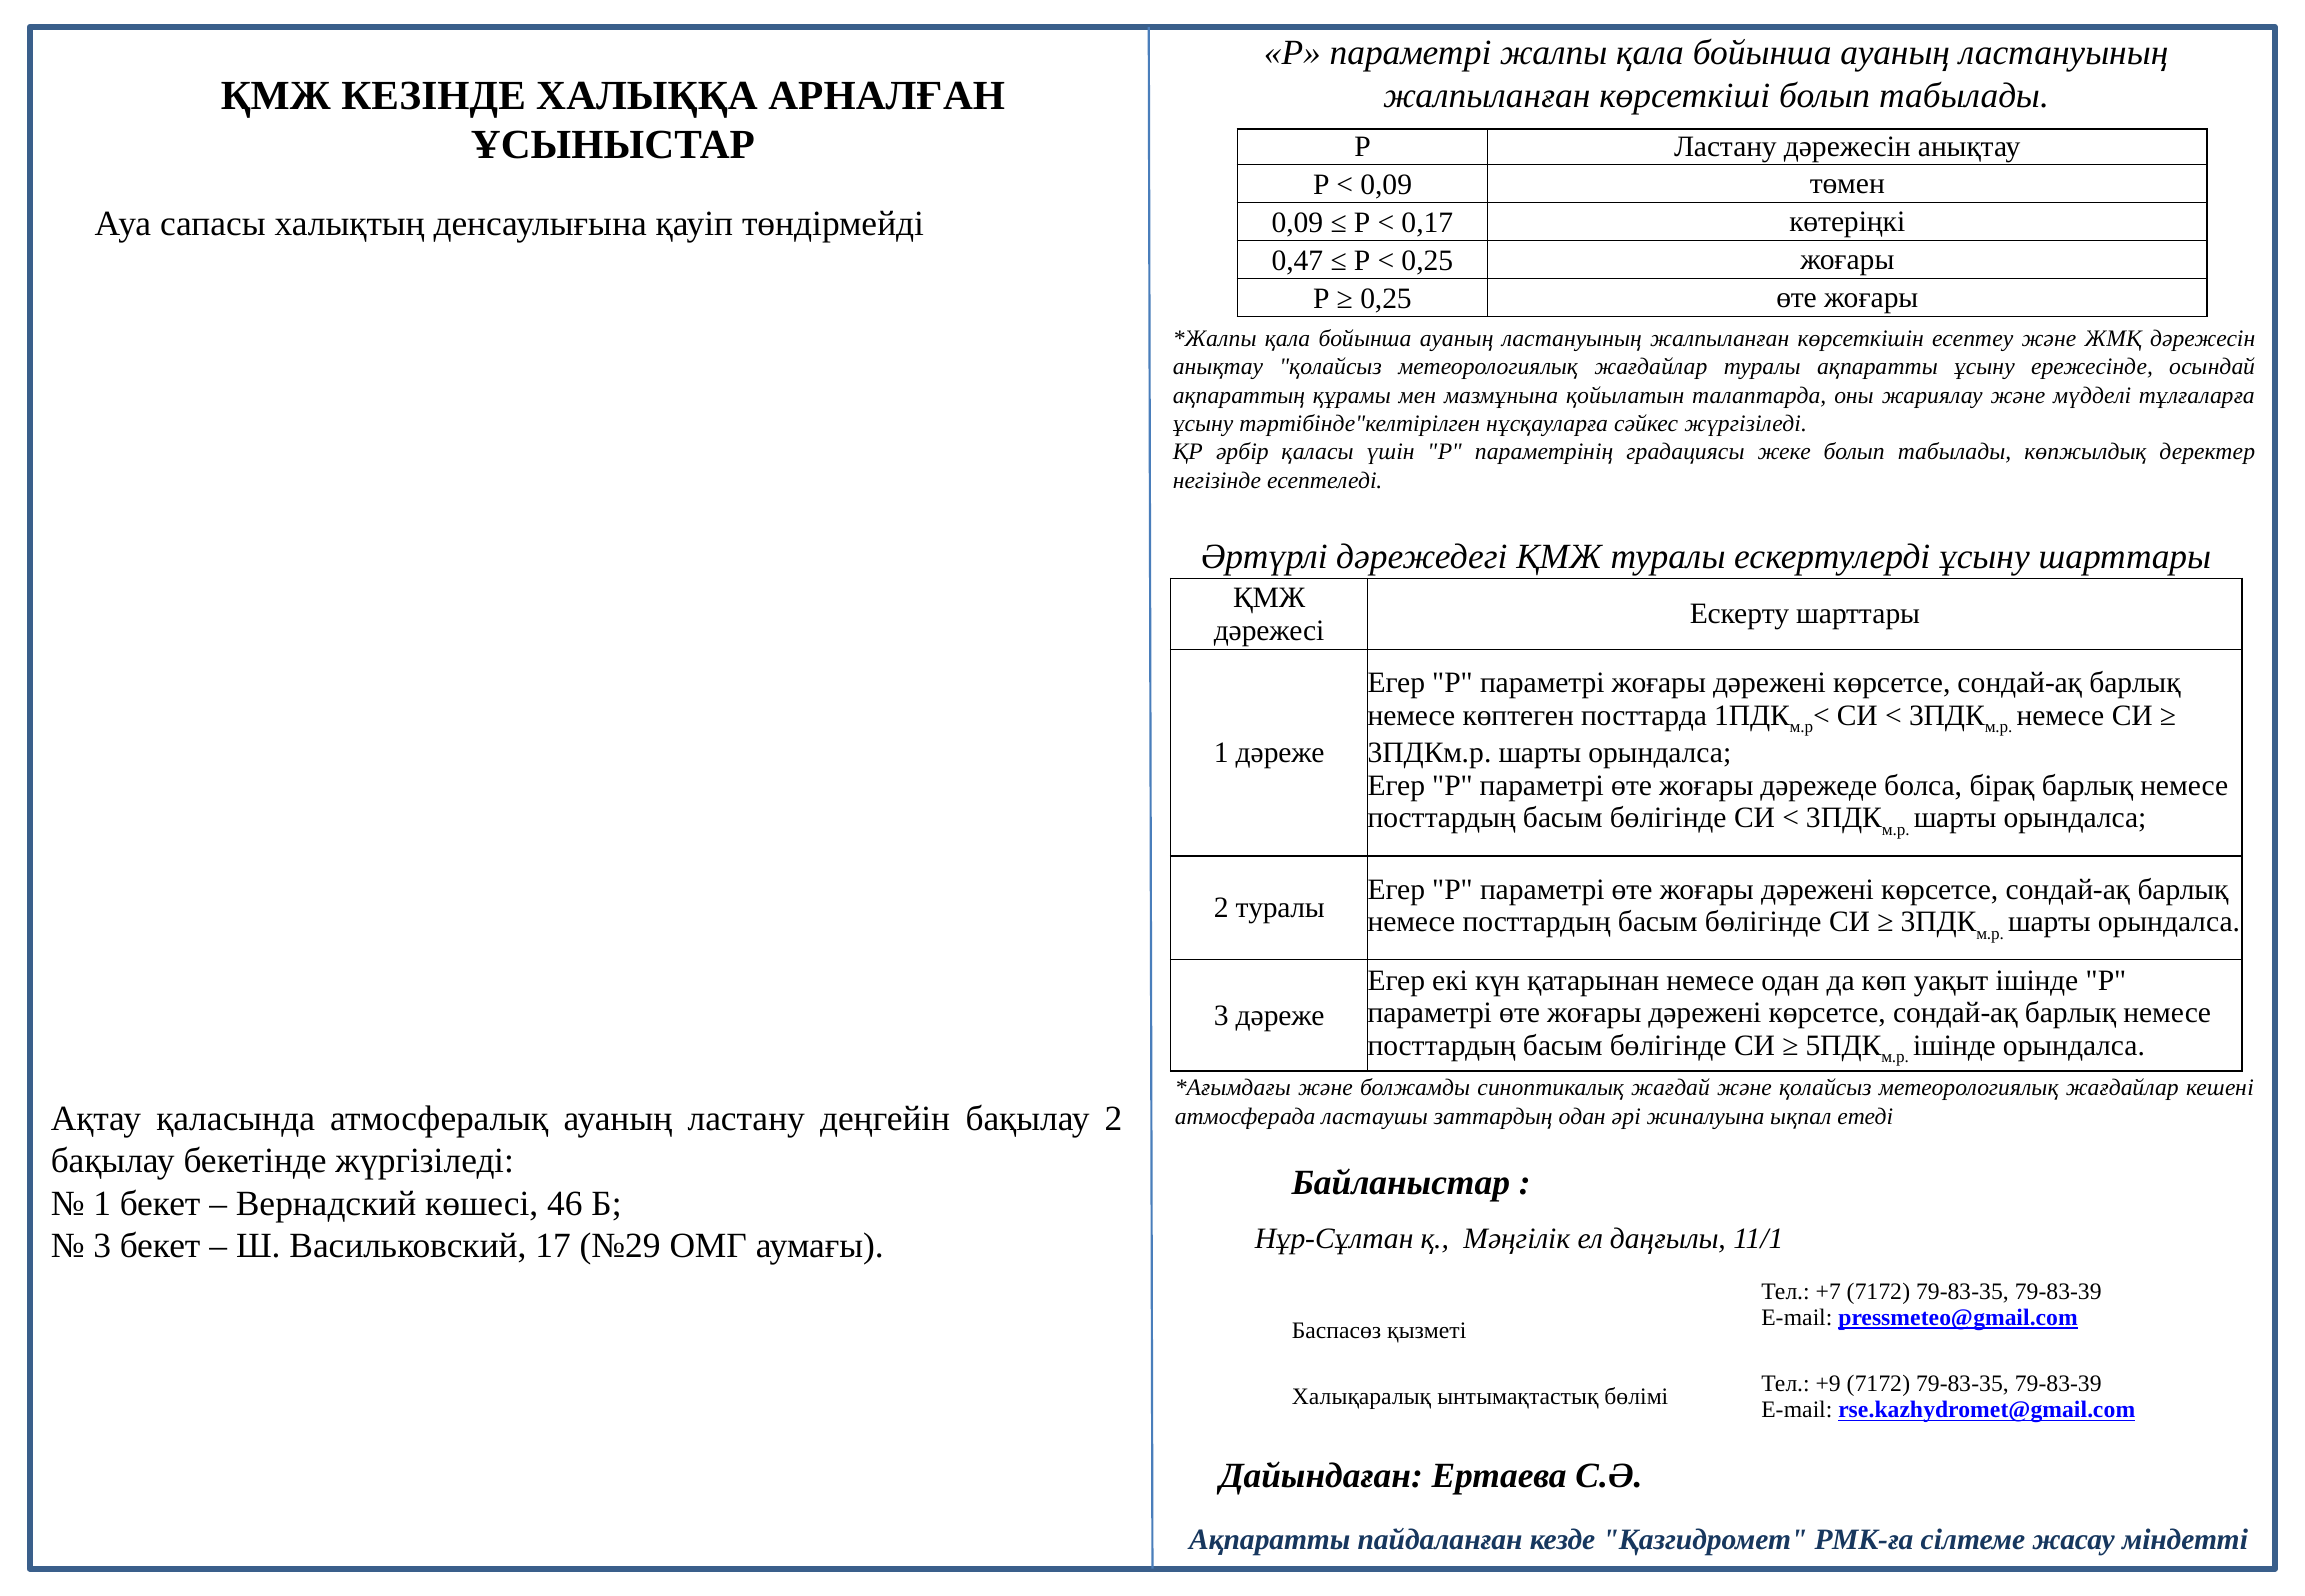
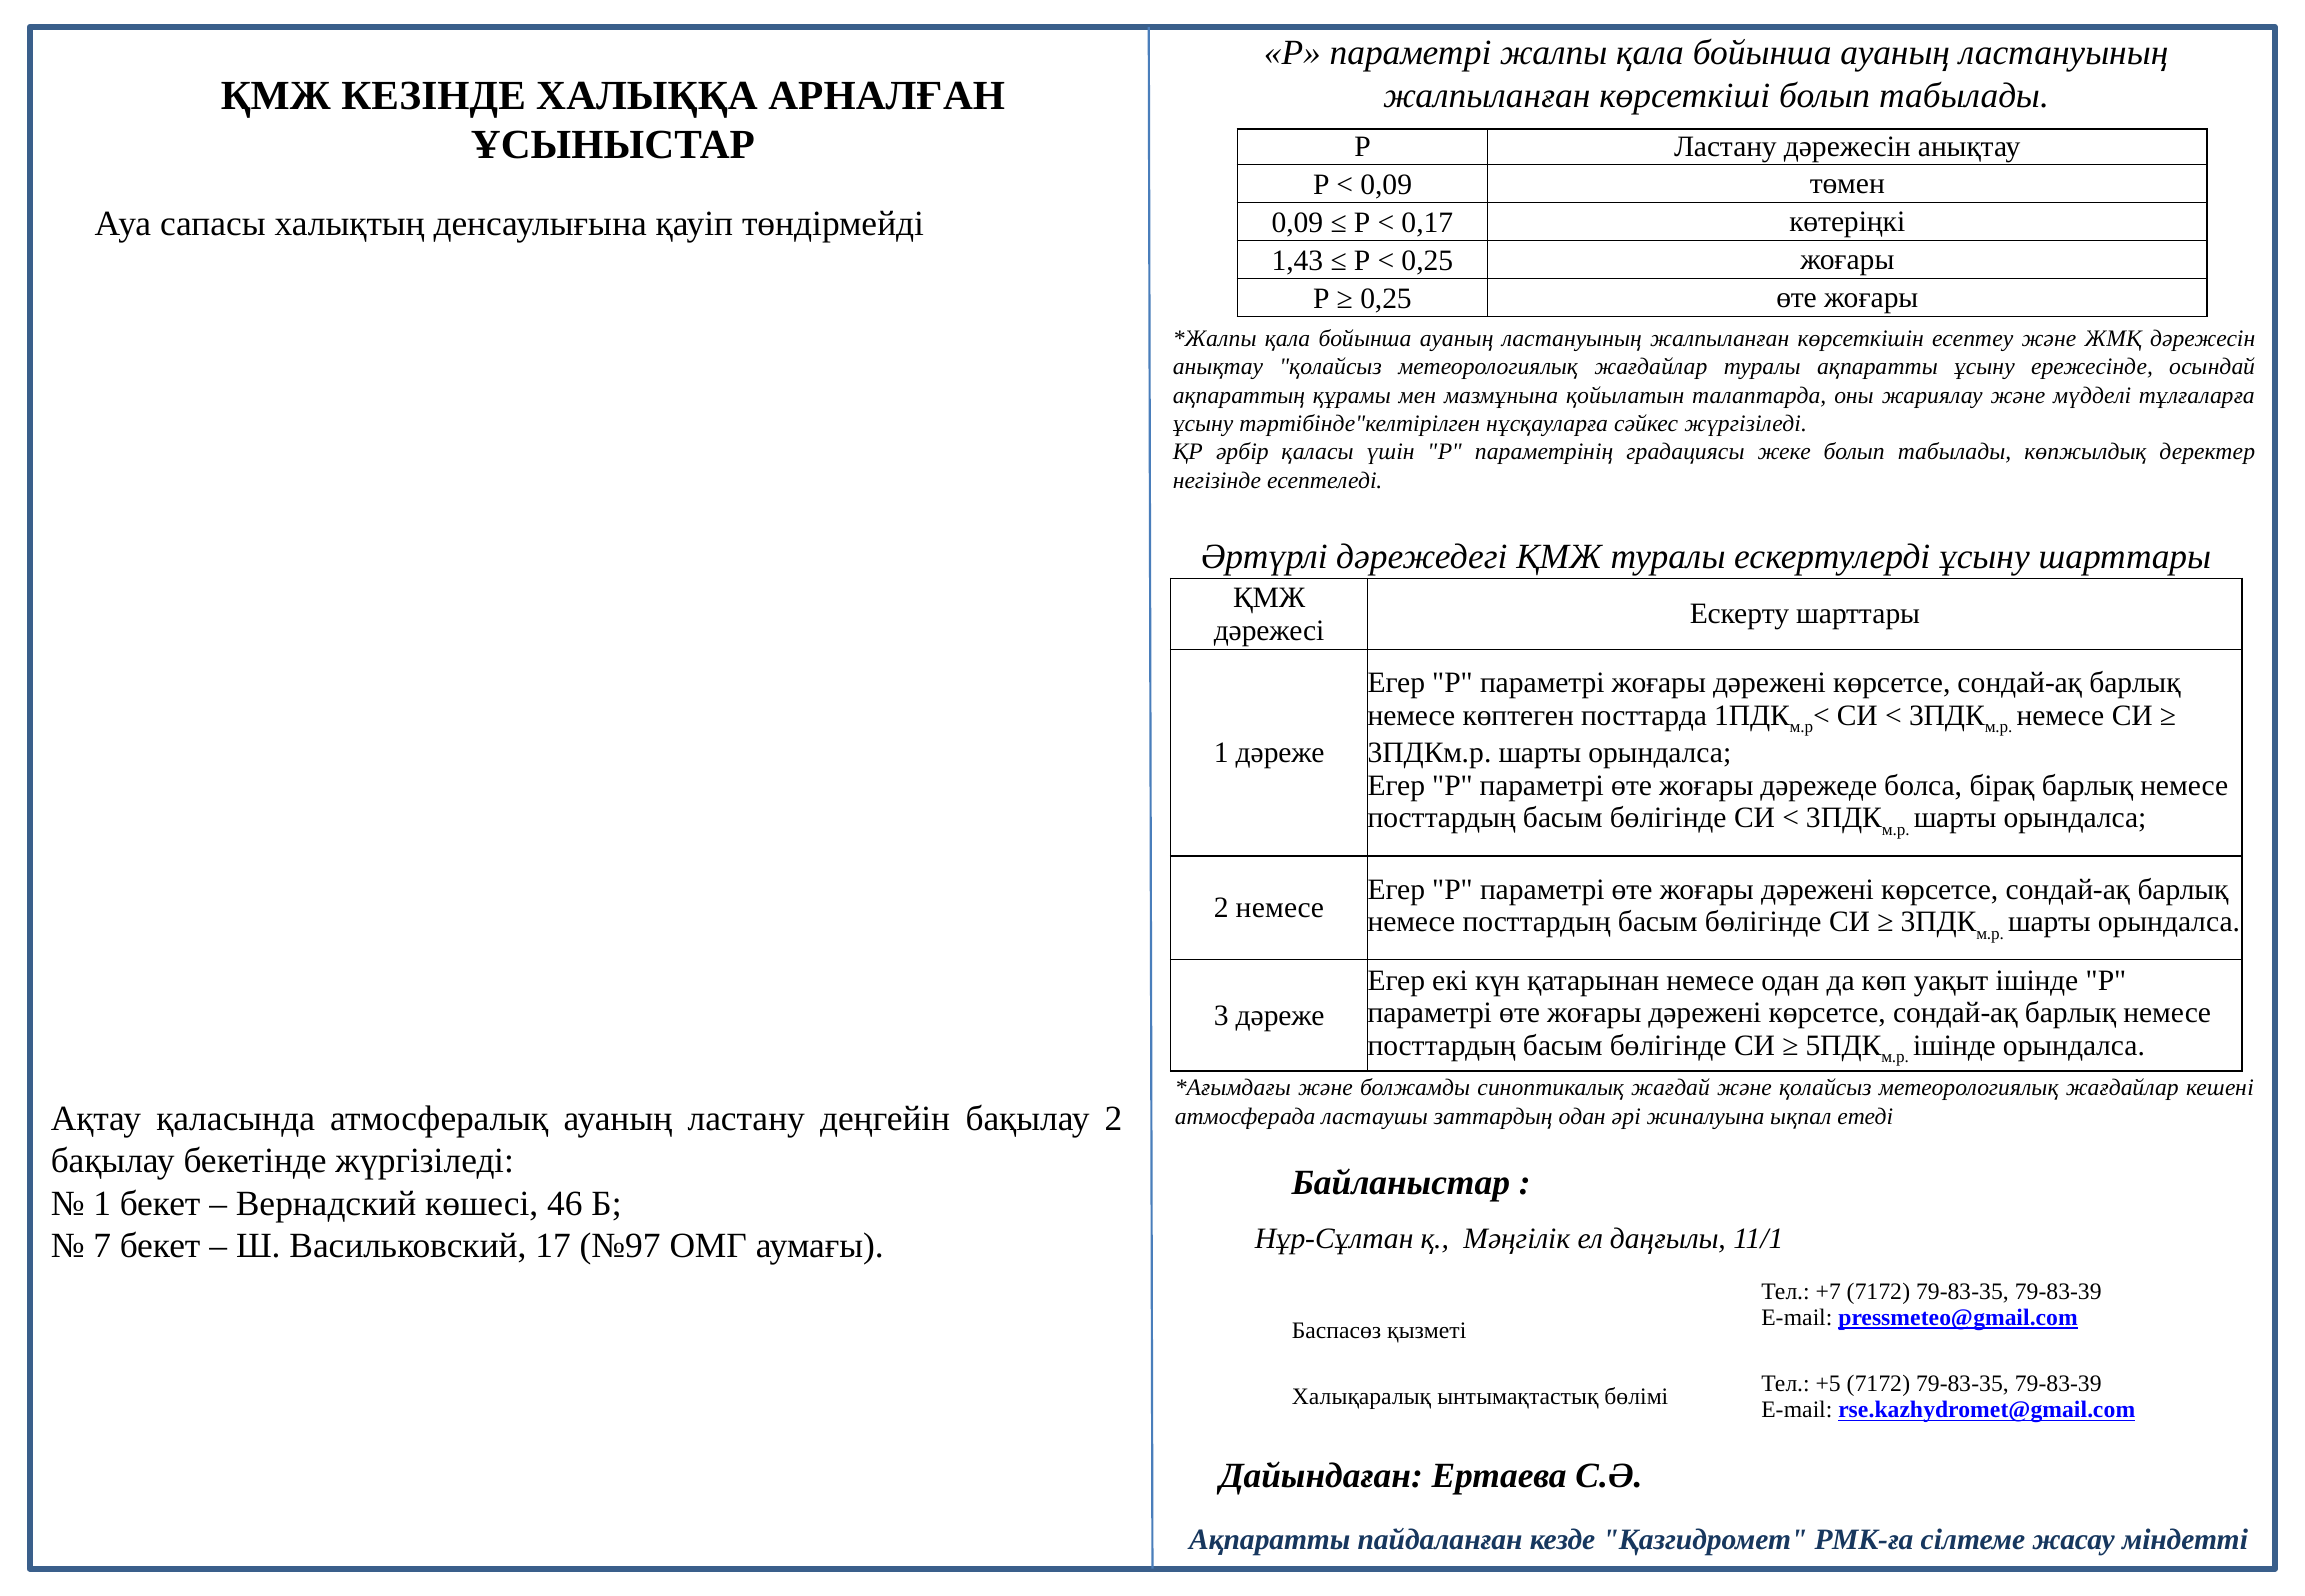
0,47: 0,47 -> 1,43
2 туралы: туралы -> немесе
3 at (102, 1246): 3 -> 7
№29: №29 -> №97
+9: +9 -> +5
